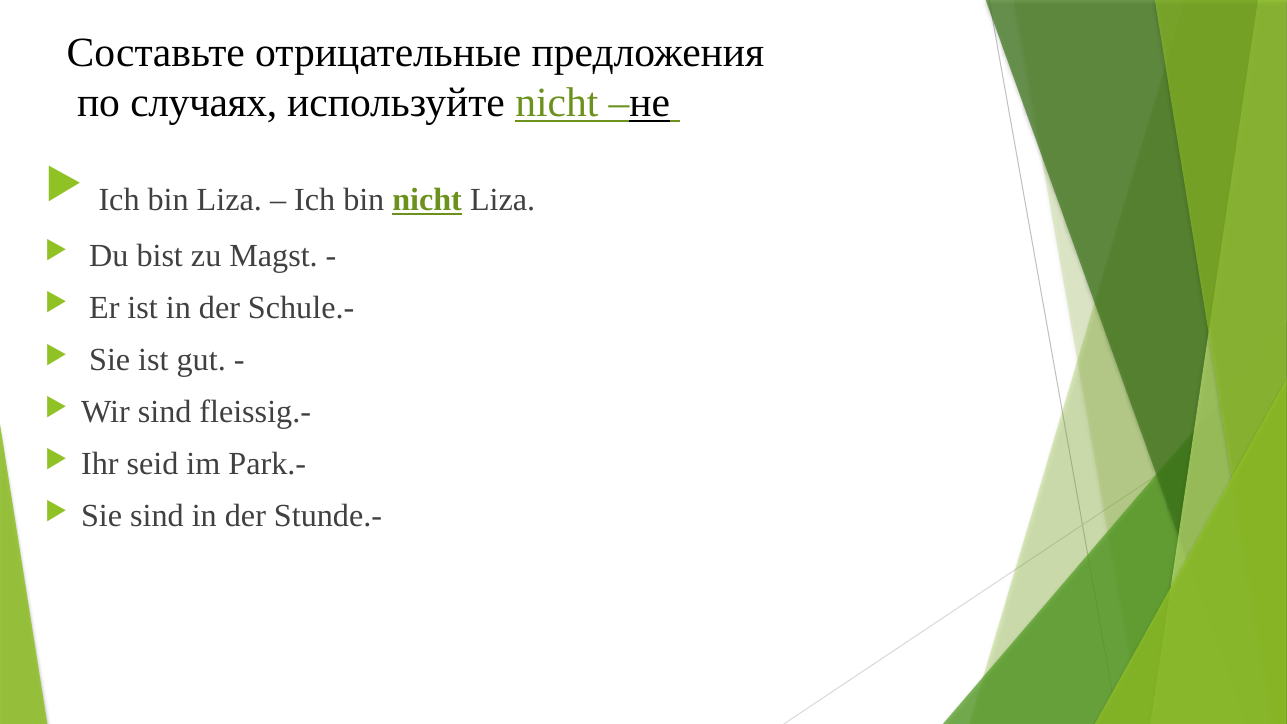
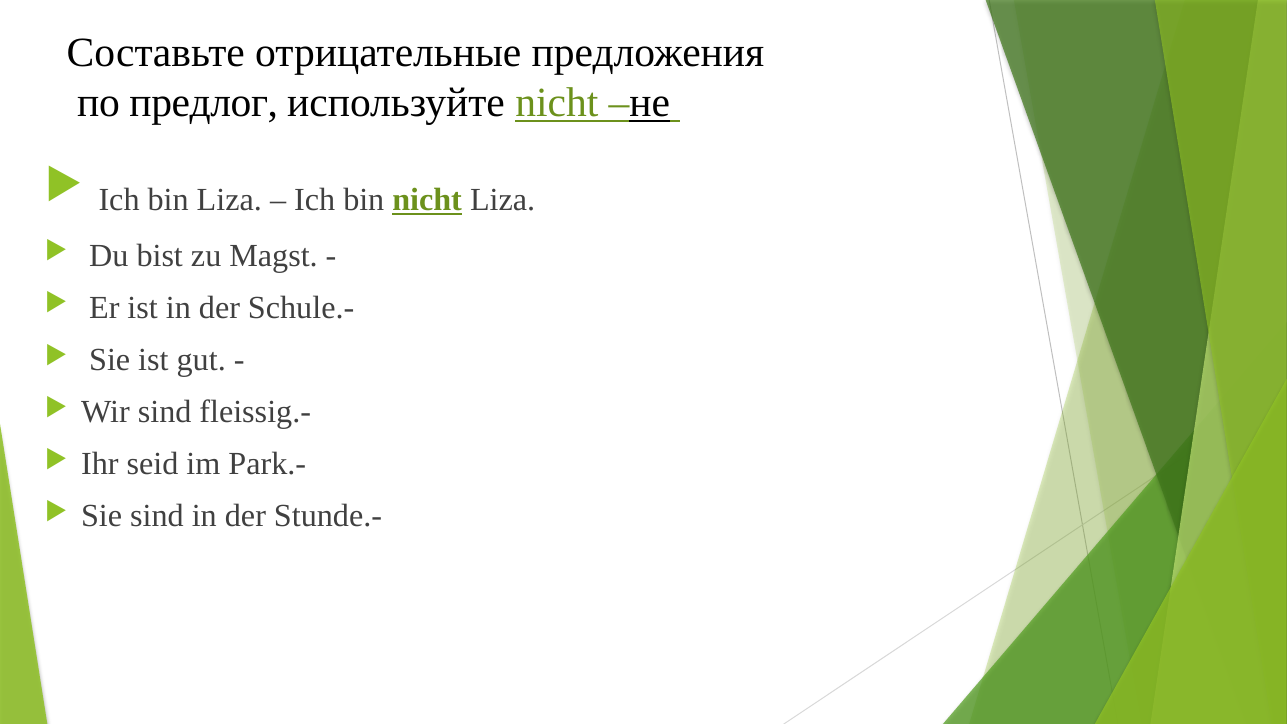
случаях: случаях -> предлог
